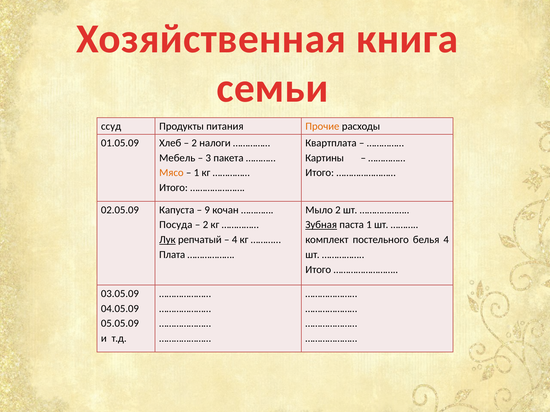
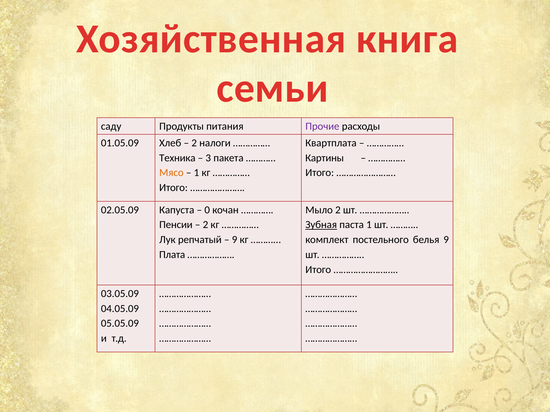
ссуд: ссуд -> саду
Прочие colour: orange -> purple
Мебель: Мебель -> Техника
9: 9 -> 0
Посуда: Посуда -> Пенсии
Лук underline: present -> none
4 at (235, 240): 4 -> 9
белья 4: 4 -> 9
